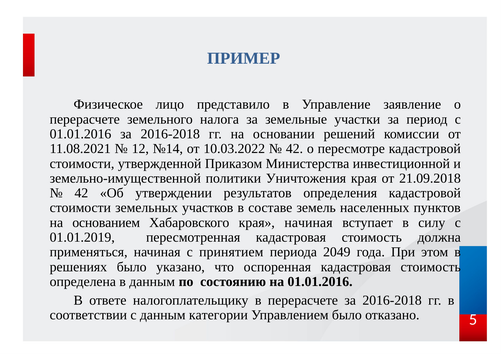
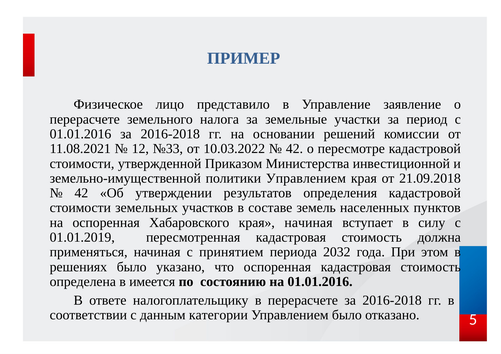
№14: №14 -> №33
политики Уничтожения: Уничтожения -> Управлением
на основанием: основанием -> оспоренная
2049: 2049 -> 2032
в данным: данным -> имеется
